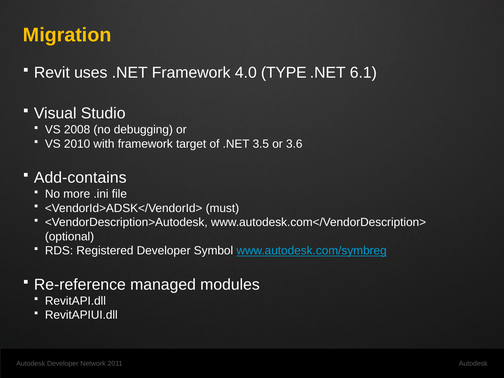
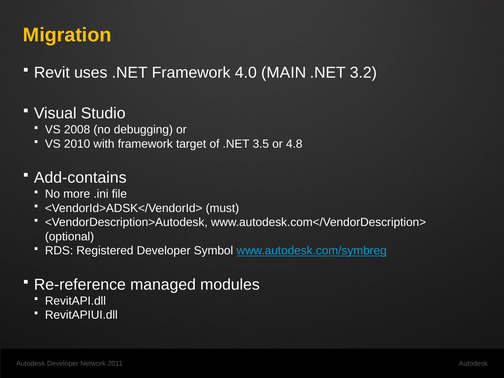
TYPE: TYPE -> MAIN
6.1: 6.1 -> 3.2
3.6: 3.6 -> 4.8
